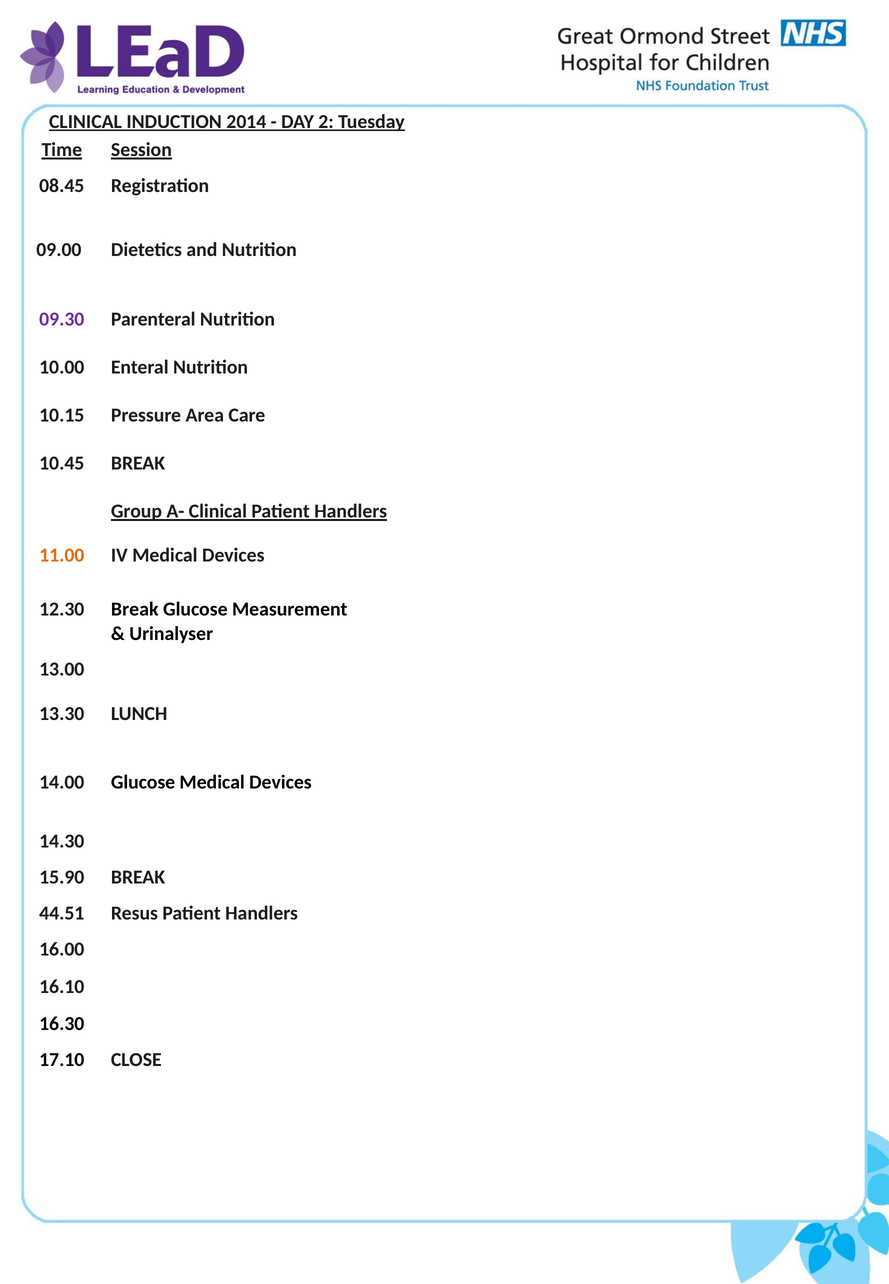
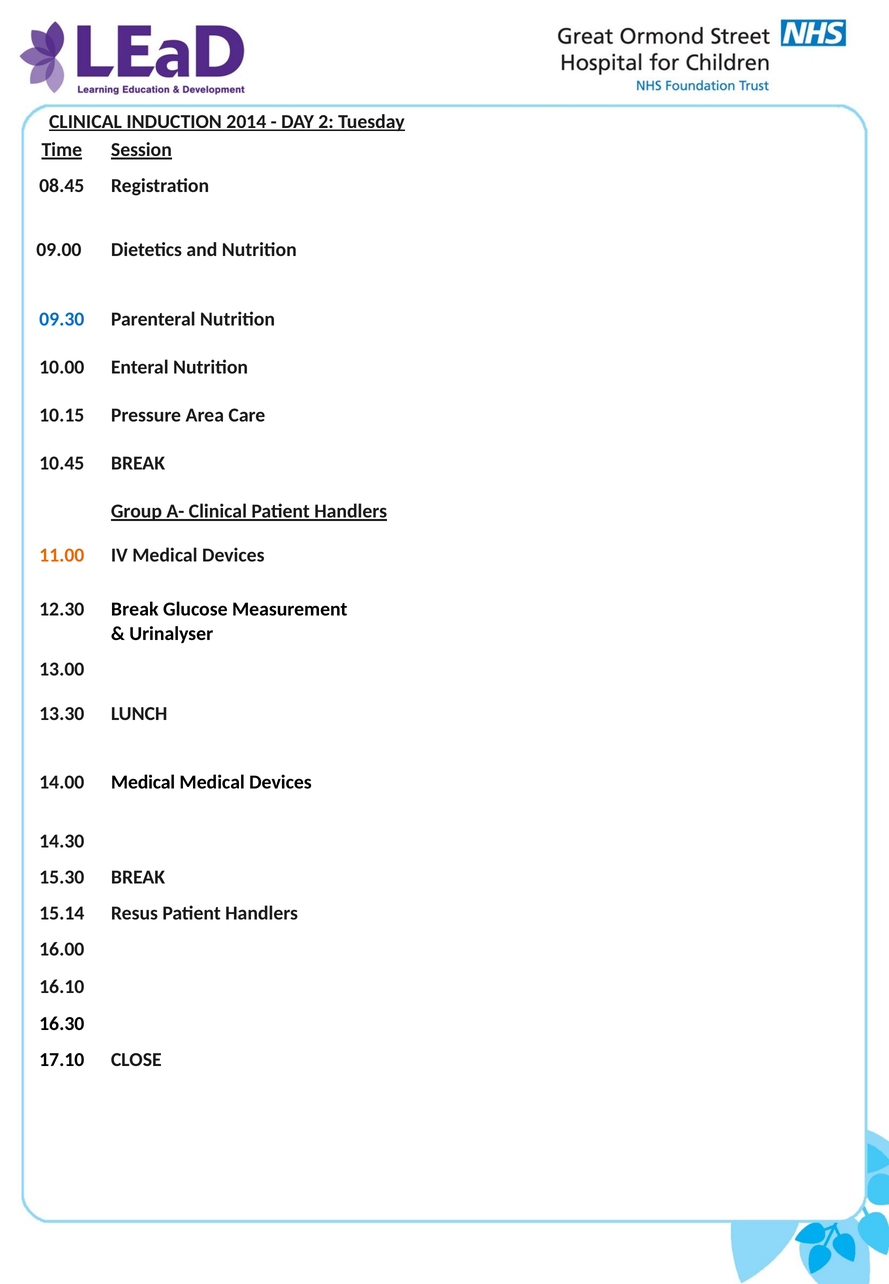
09.30 colour: purple -> blue
14.00 Glucose: Glucose -> Medical
15.90: 15.90 -> 15.30
44.51: 44.51 -> 15.14
